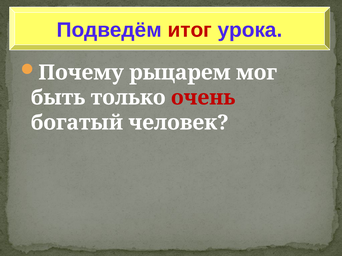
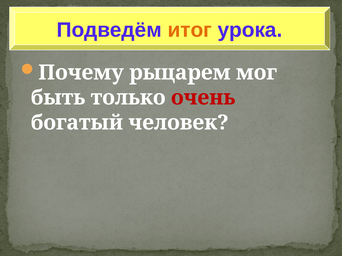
итог colour: red -> orange
